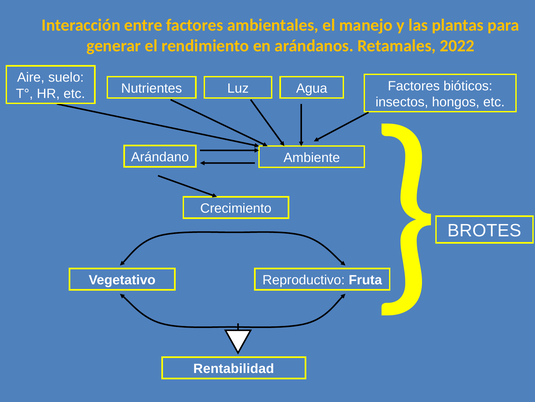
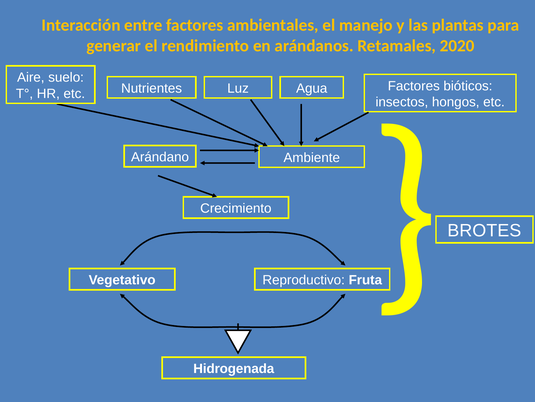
2022: 2022 -> 2020
Rentabilidad: Rentabilidad -> Hidrogenada
